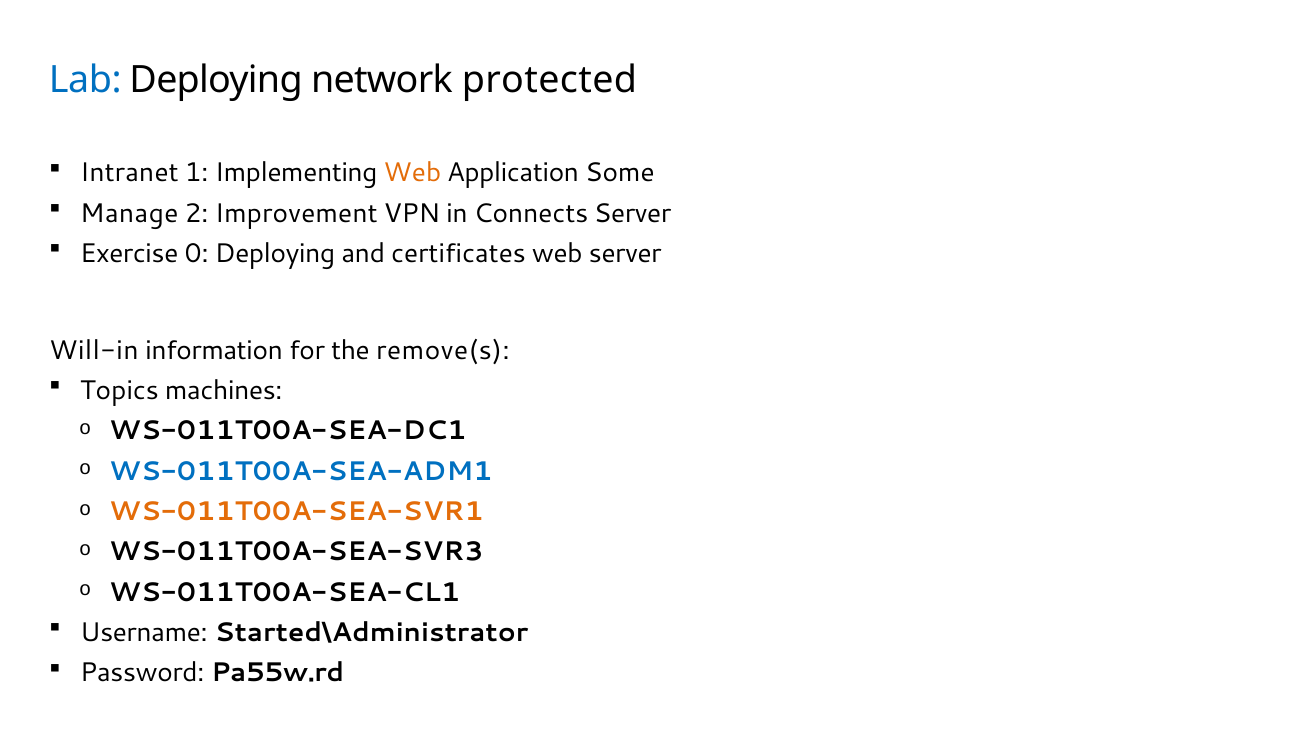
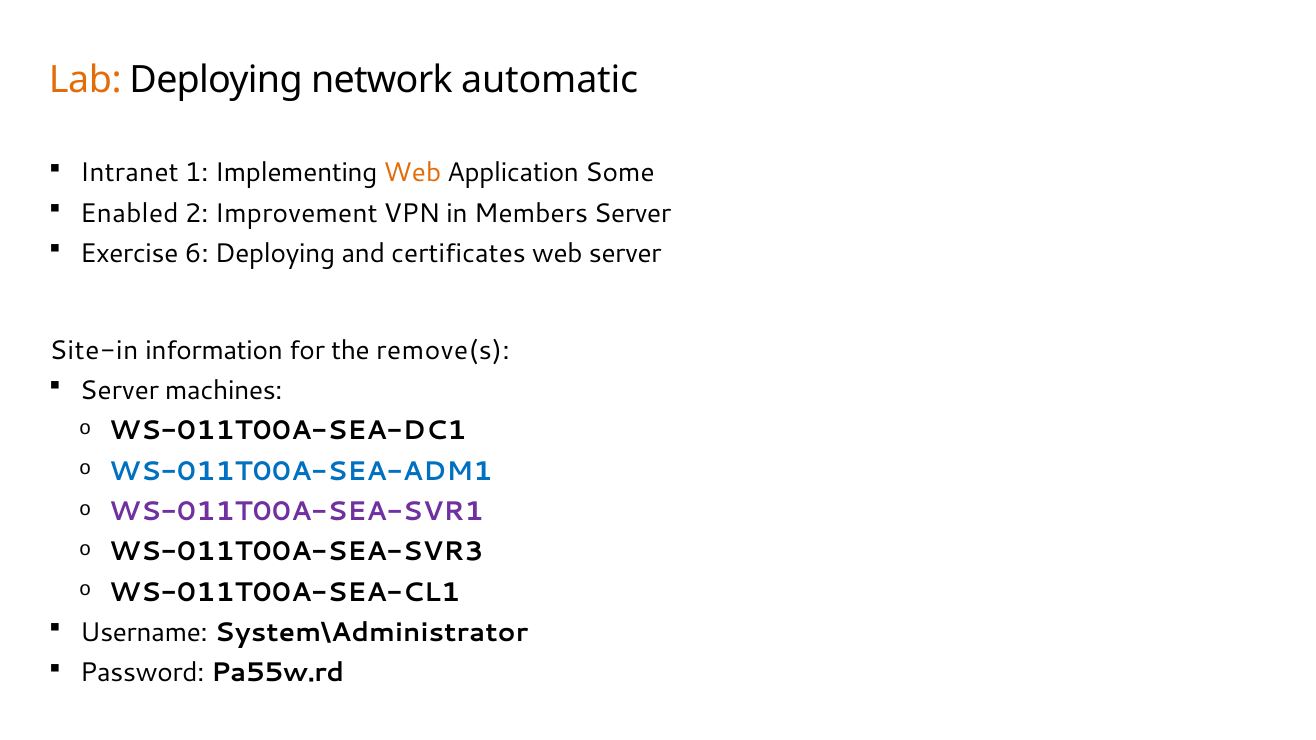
Lab colour: blue -> orange
protected: protected -> automatic
Manage: Manage -> Enabled
Connects: Connects -> Members
0: 0 -> 6
Will-in: Will-in -> Site-in
Topics at (119, 391): Topics -> Server
WS-011T00A-SEA-SVR1 colour: orange -> purple
Started\Administrator: Started\Administrator -> System\Administrator
